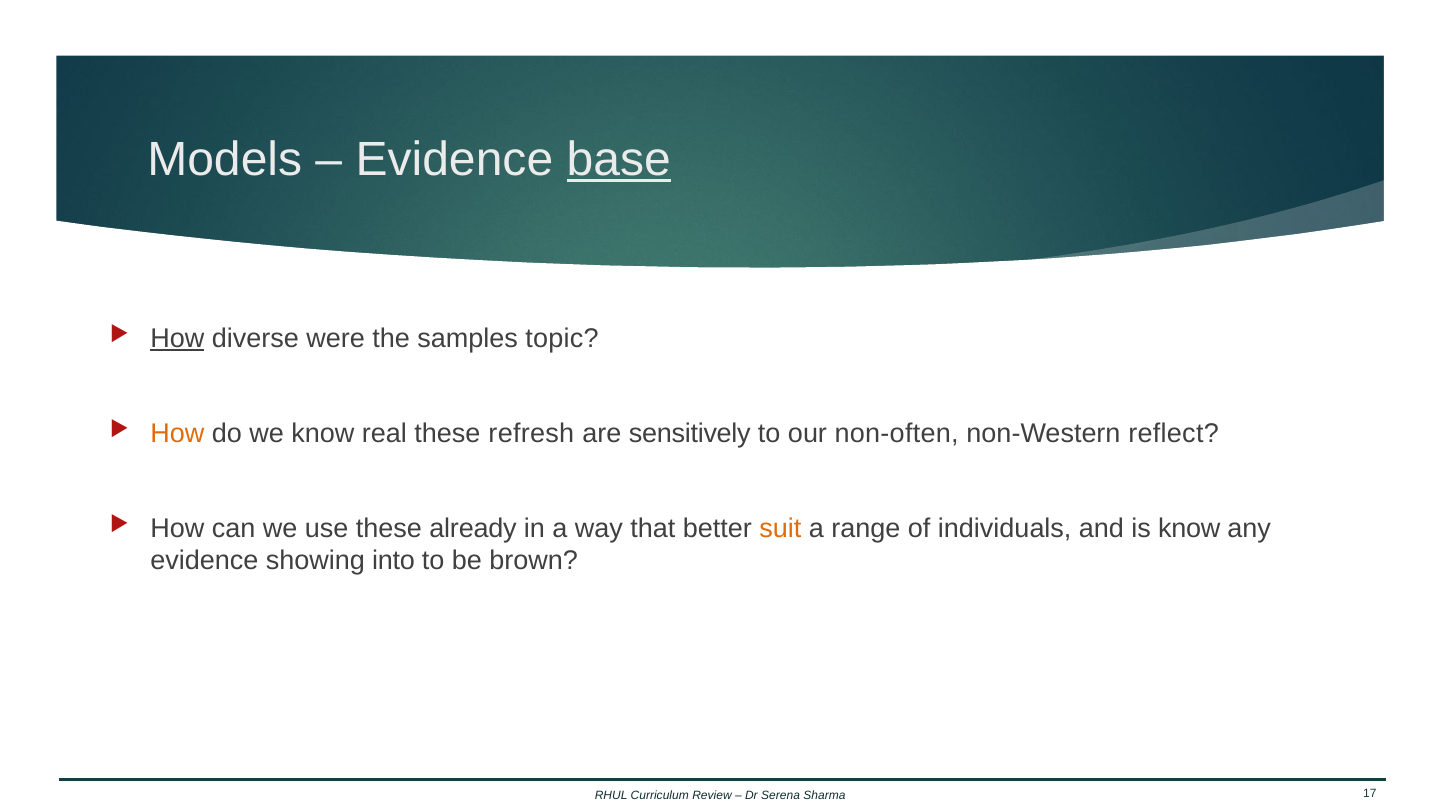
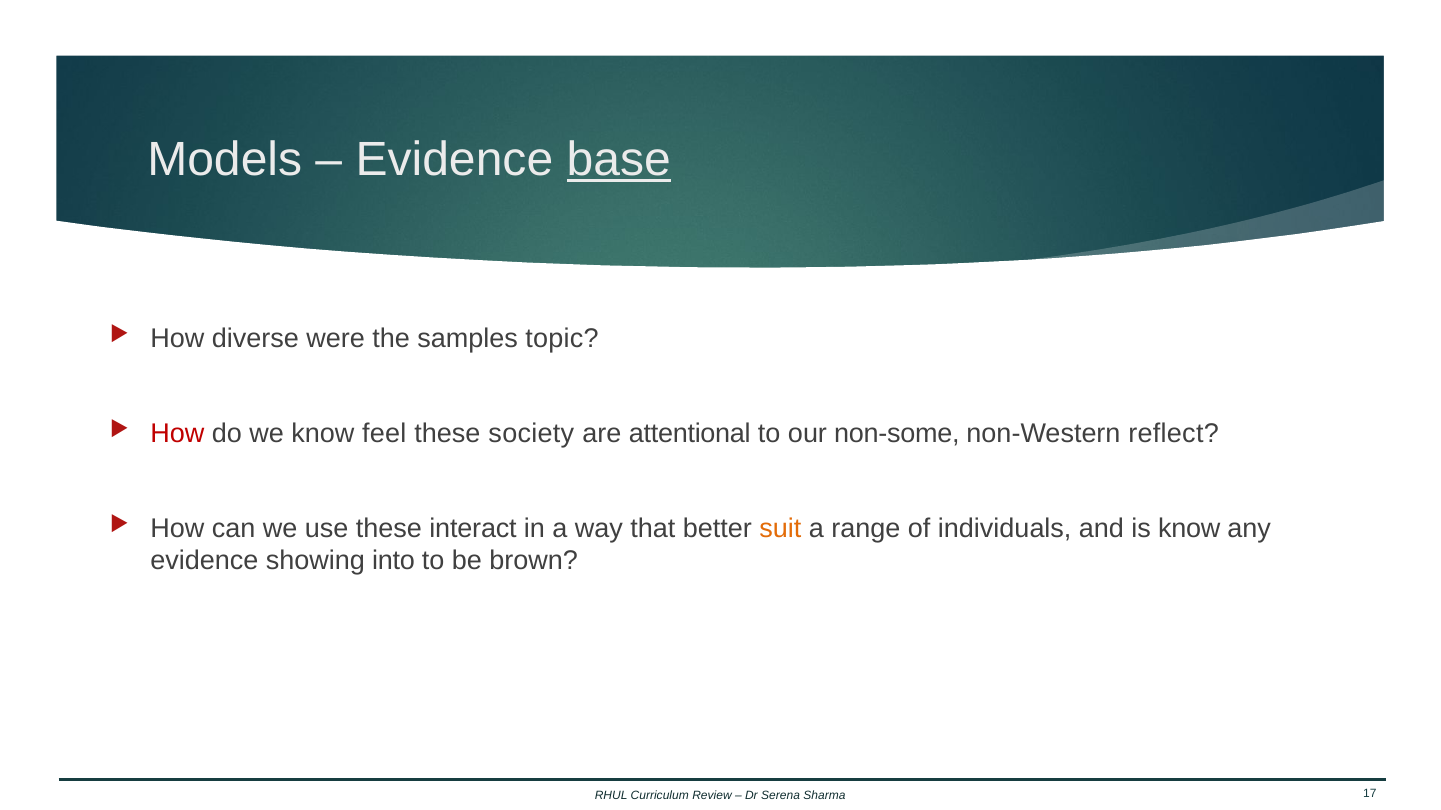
How at (177, 339) underline: present -> none
How at (177, 434) colour: orange -> red
real: real -> feel
refresh: refresh -> society
sensitively: sensitively -> attentional
non-often: non-often -> non-some
already: already -> interact
